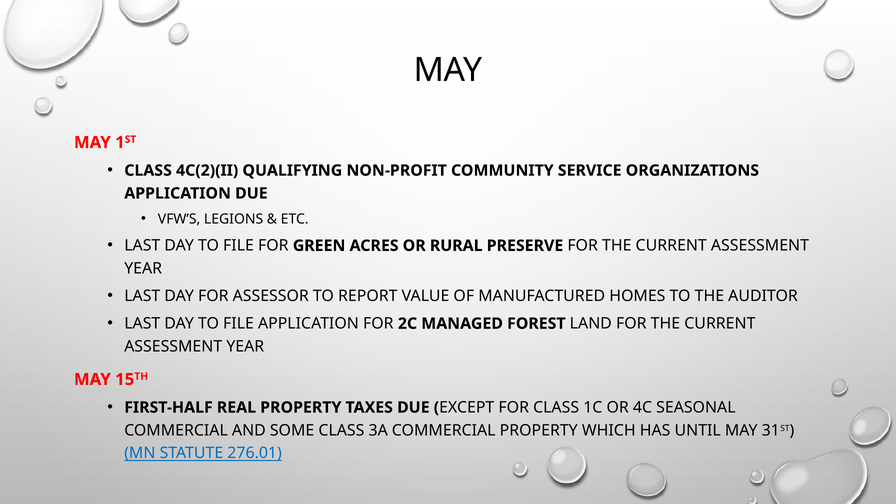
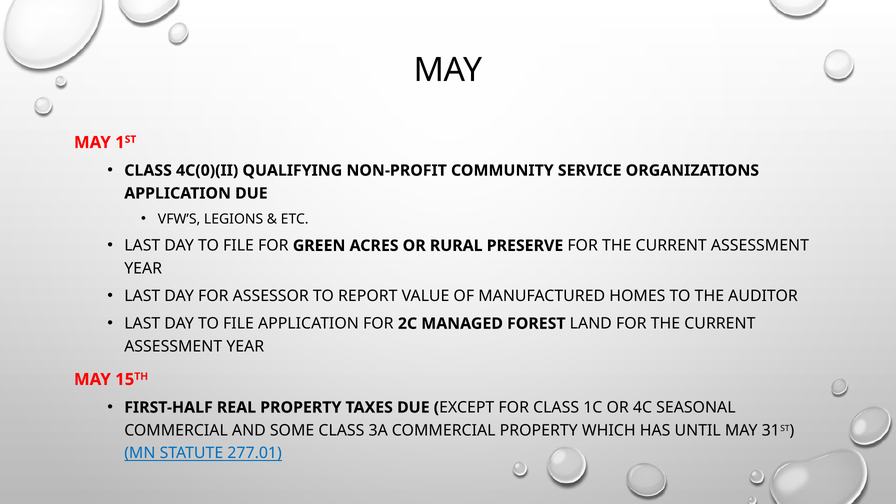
4C(2)(II: 4C(2)(II -> 4C(0)(II
276.01: 276.01 -> 277.01
